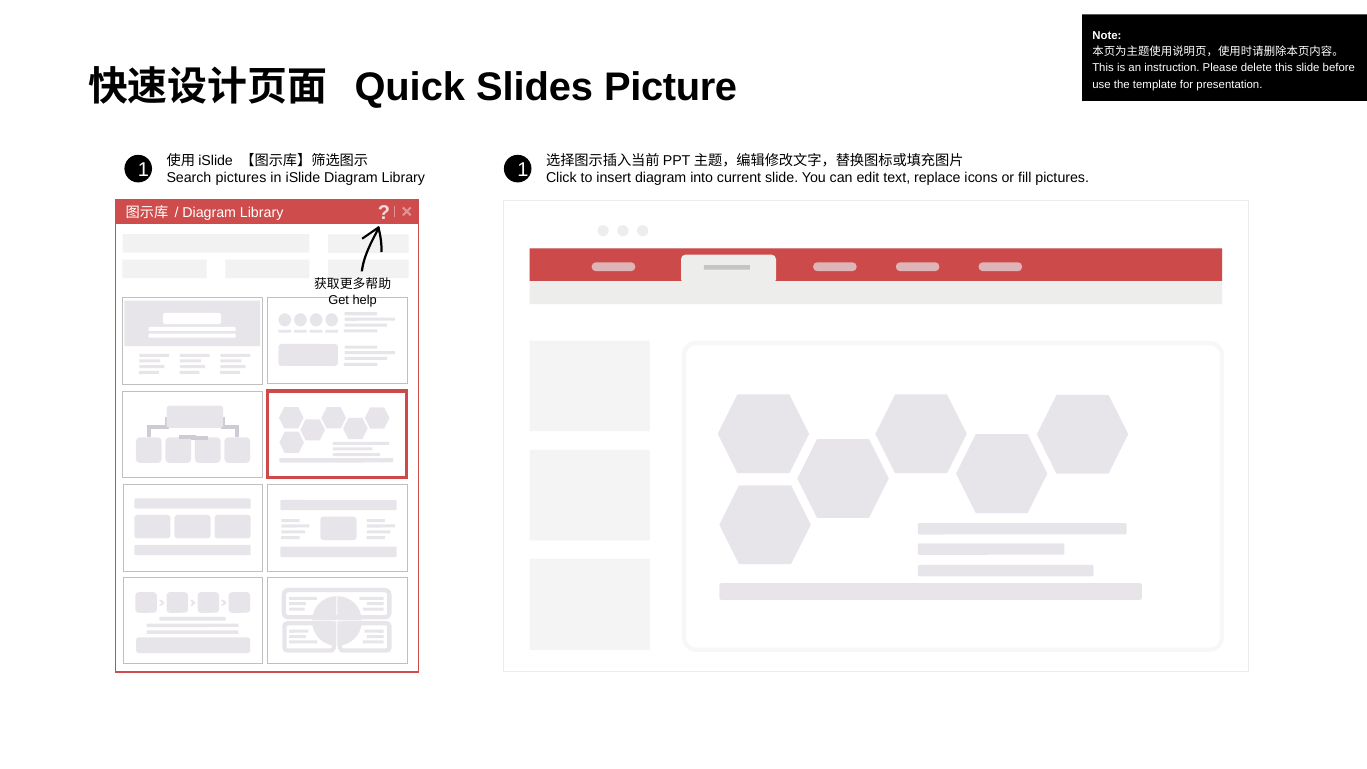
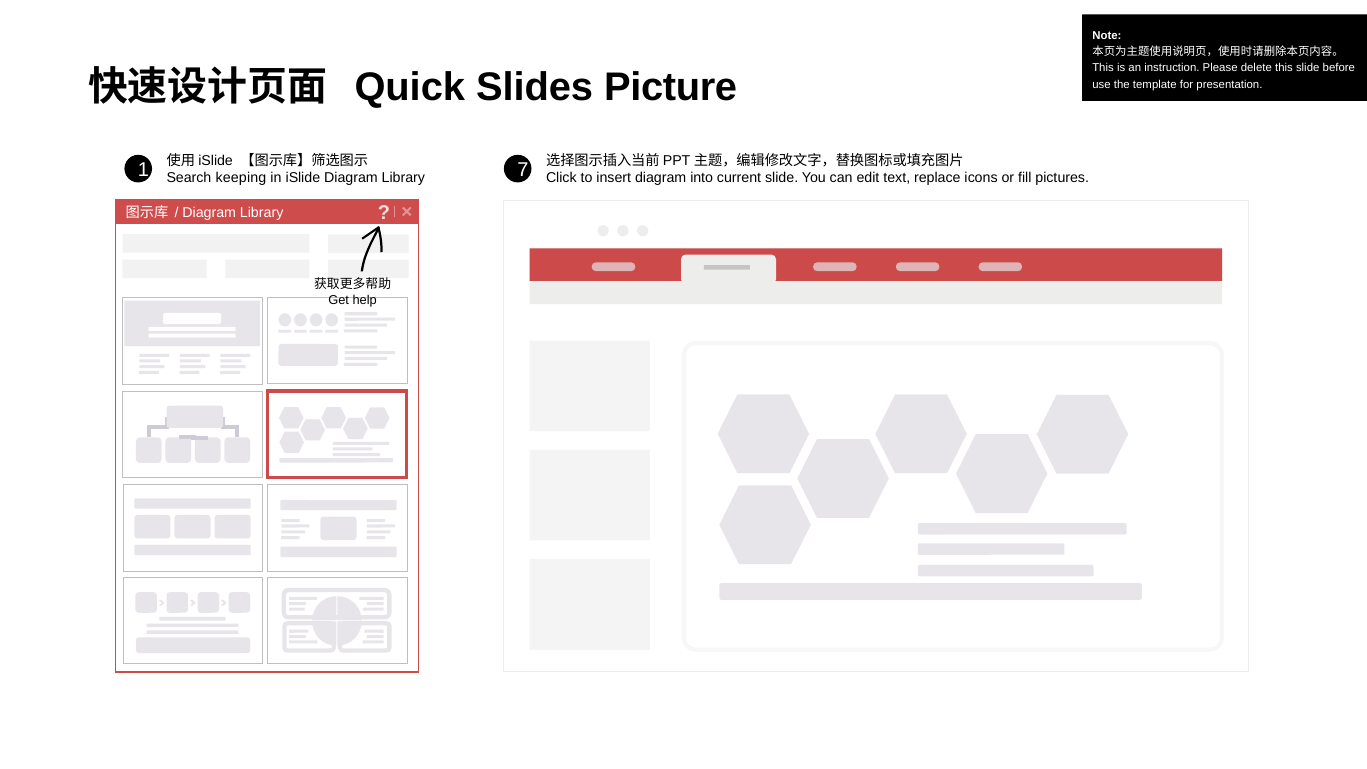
1 1: 1 -> 7
Search pictures: pictures -> keeping
